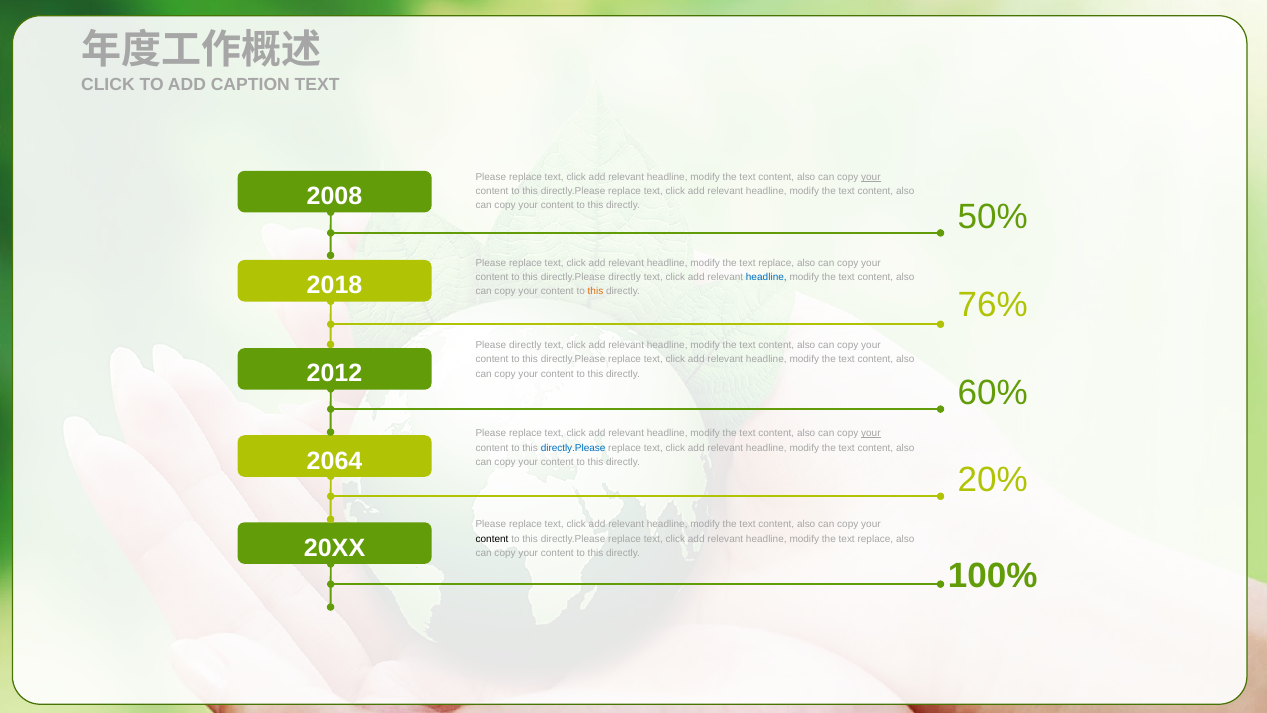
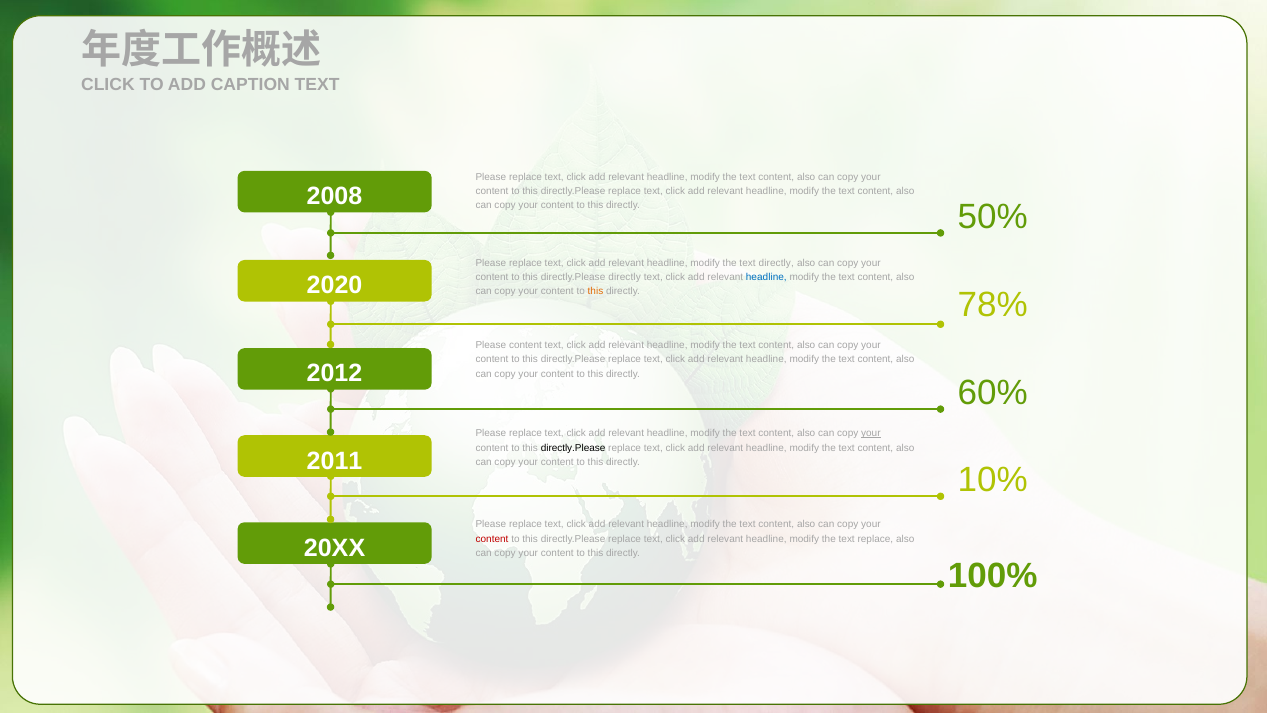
your at (871, 177) underline: present -> none
replace at (776, 263): replace -> directly
2018: 2018 -> 2020
76%: 76% -> 78%
Please directly: directly -> content
directly.Please at (573, 448) colour: blue -> black
2064: 2064 -> 2011
20%: 20% -> 10%
content at (492, 539) colour: black -> red
